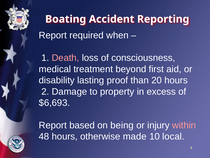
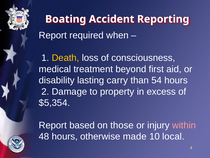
Death colour: pink -> yellow
proof: proof -> carry
20: 20 -> 54
$6,693: $6,693 -> $5,354
being: being -> those
